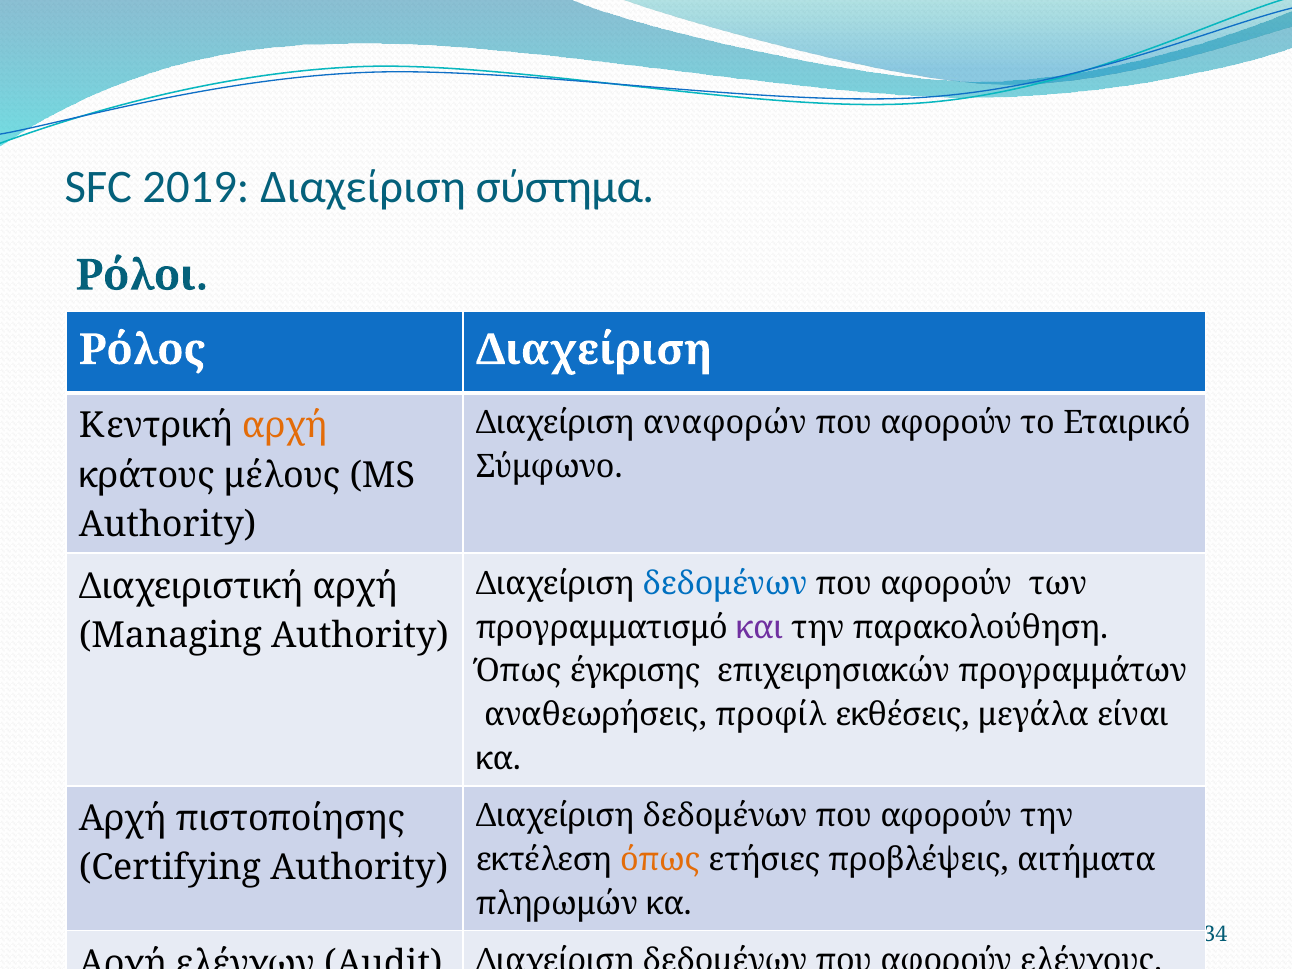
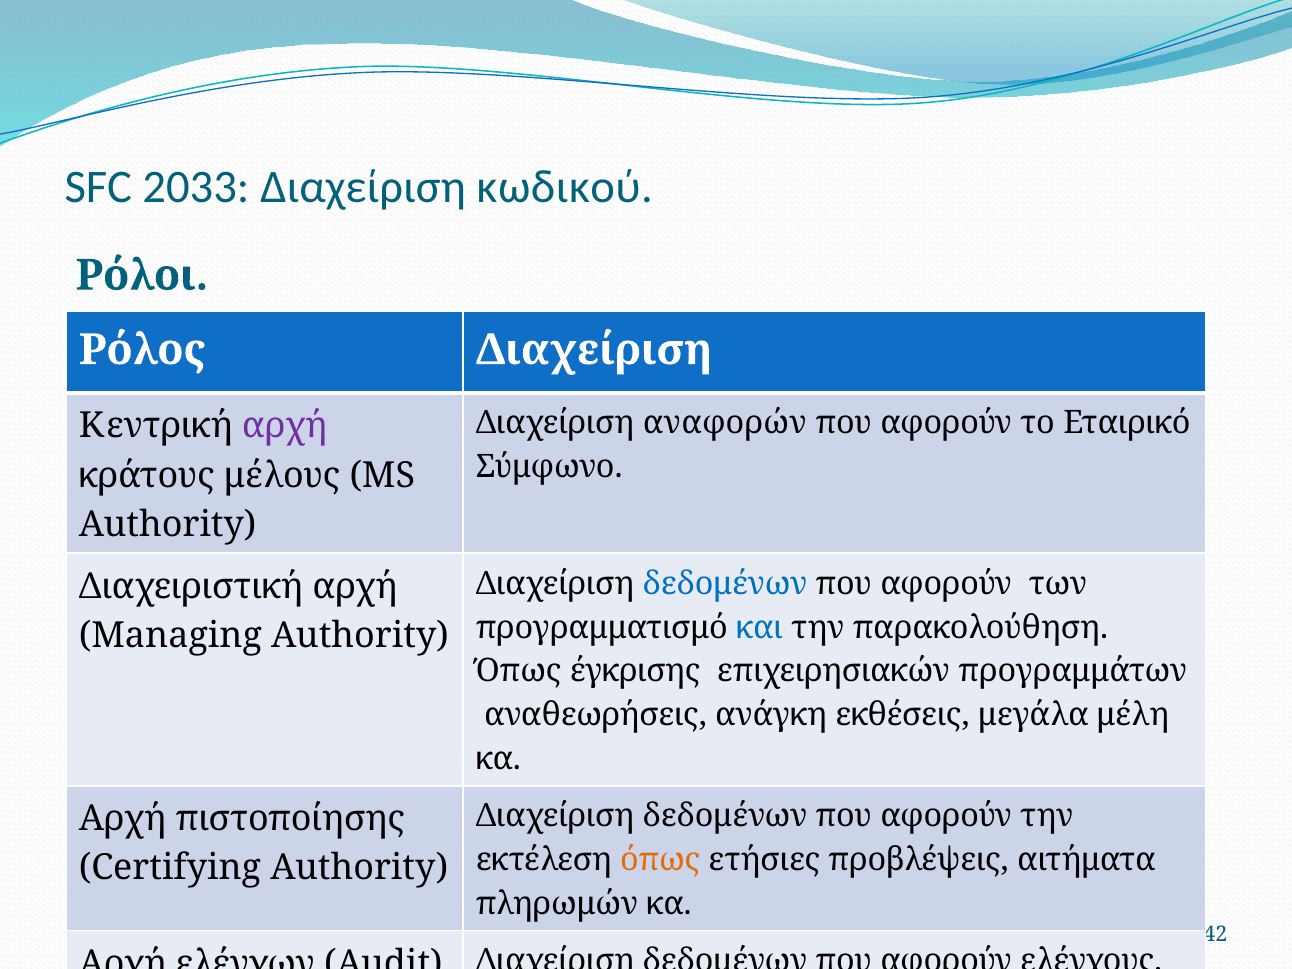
2019: 2019 -> 2033
σύστημα: σύστημα -> κωδικού
αρχή at (285, 426) colour: orange -> purple
και colour: purple -> blue
προφίλ: προφίλ -> ανάγκη
είναι: είναι -> μέλη
34: 34 -> 42
